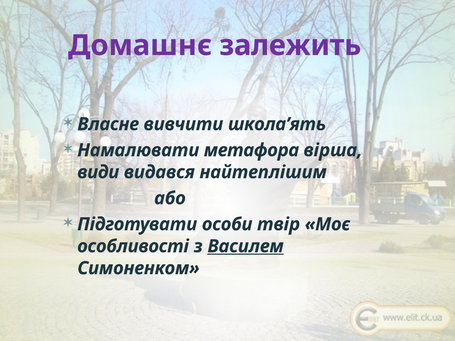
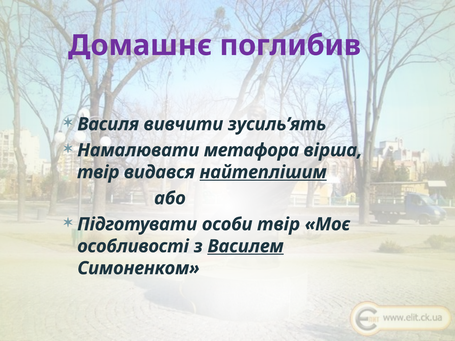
залежить: залежить -> поглибив
Власне: Власне -> Василя
школа’ять: школа’ять -> зусиль’ять
види at (98, 172): види -> твір
найтеплішим underline: none -> present
